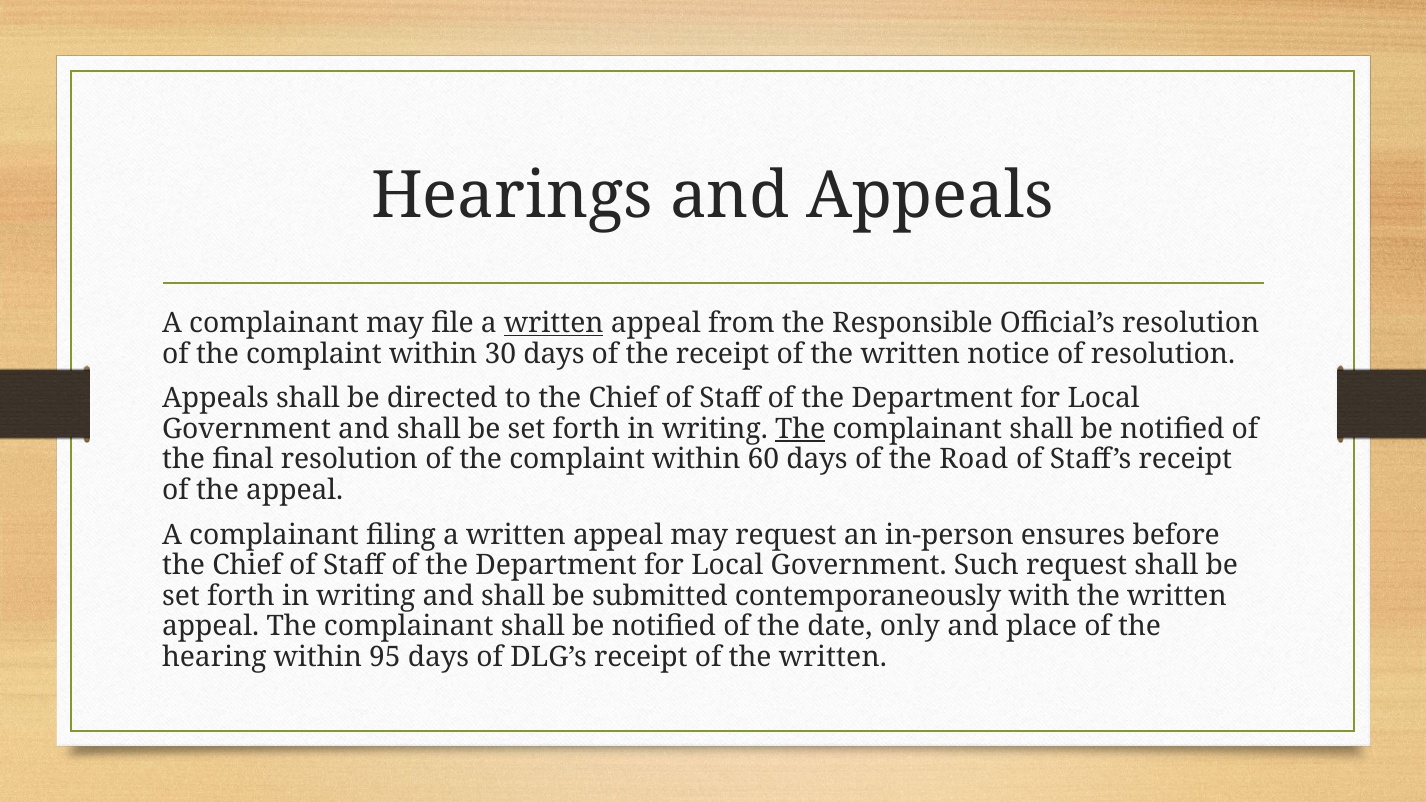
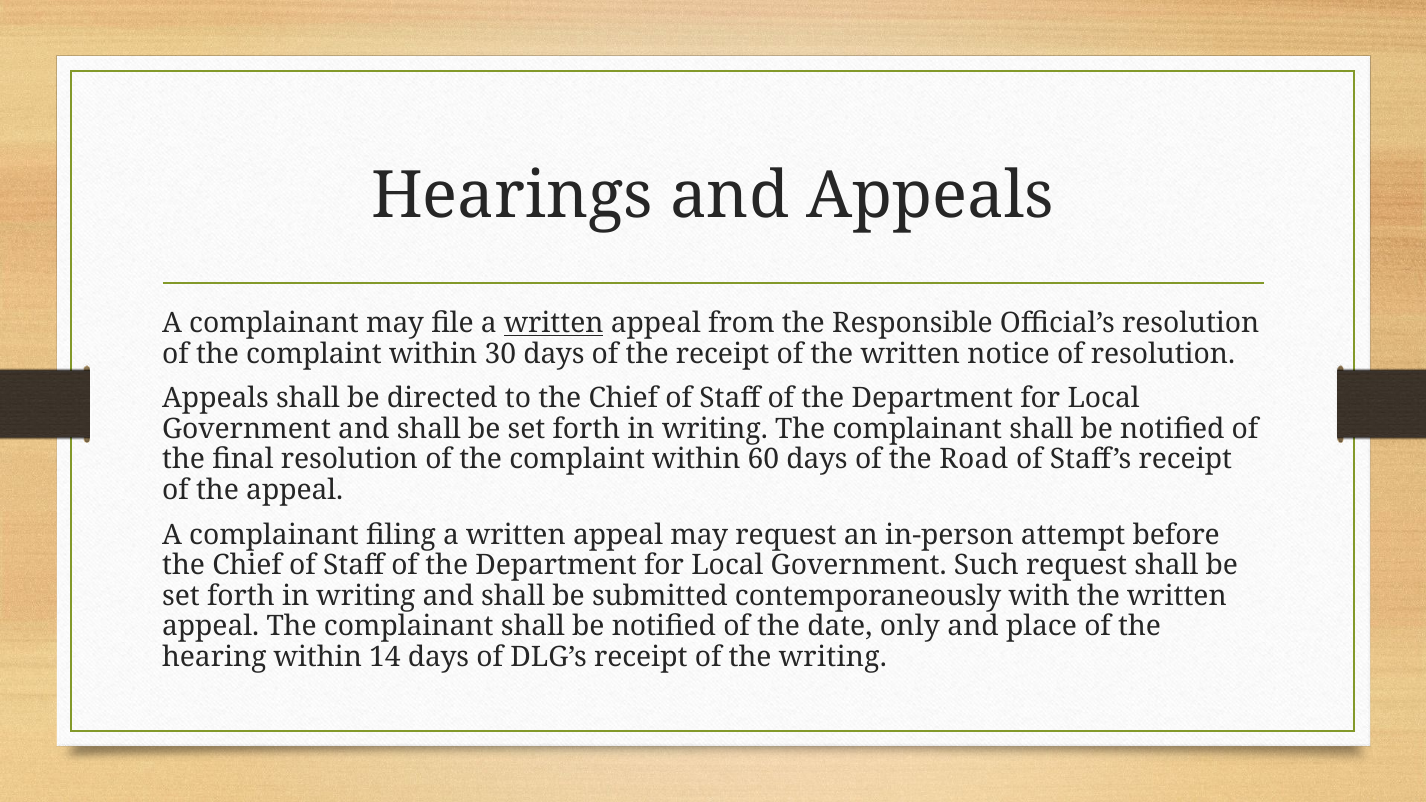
The at (800, 429) underline: present -> none
ensures: ensures -> attempt
95: 95 -> 14
written at (833, 657): written -> writing
